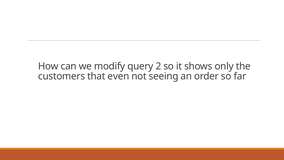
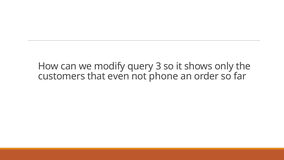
2: 2 -> 3
seeing: seeing -> phone
